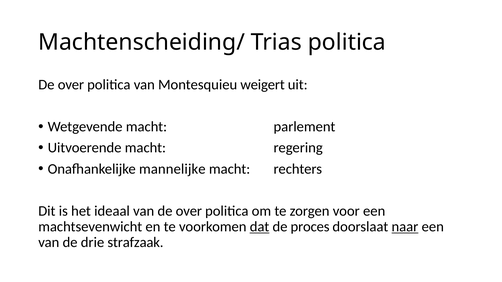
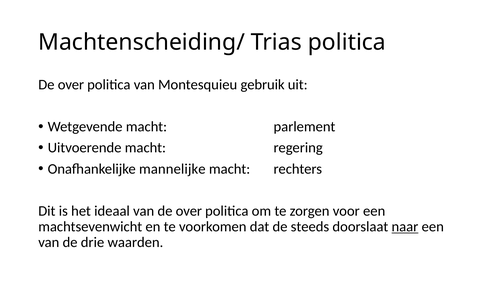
weigert: weigert -> gebruik
dat underline: present -> none
proces: proces -> steeds
strafzaak: strafzaak -> waarden
